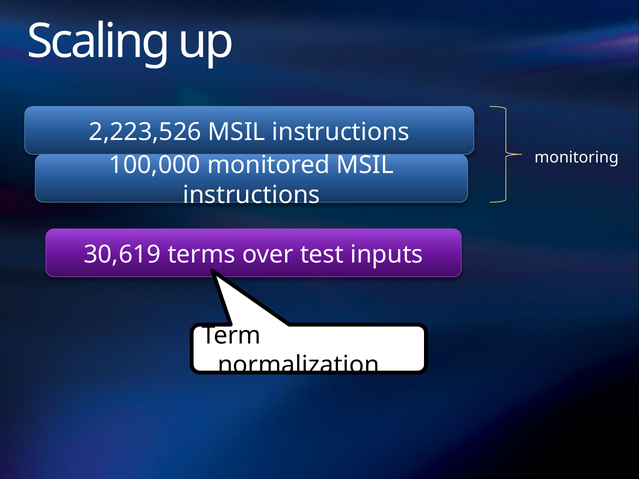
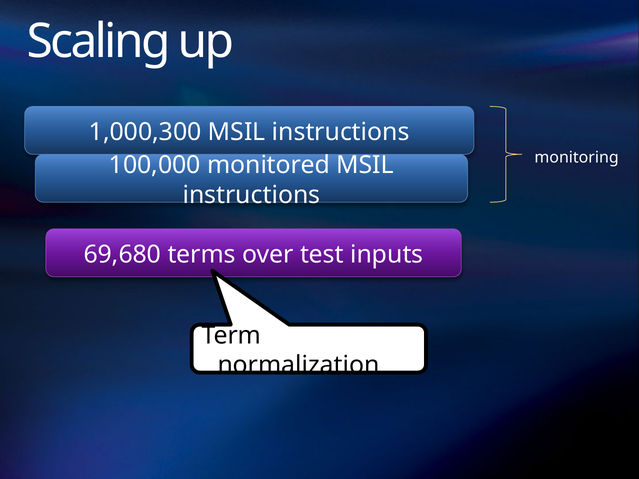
2,223,526: 2,223,526 -> 1,000,300
30,619: 30,619 -> 69,680
